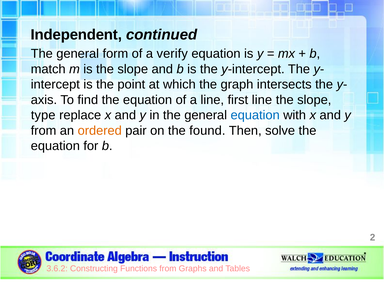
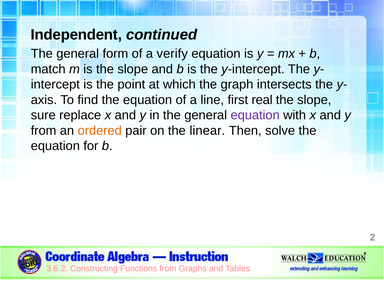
first line: line -> real
type: type -> sure
equation at (255, 115) colour: blue -> purple
found: found -> linear
